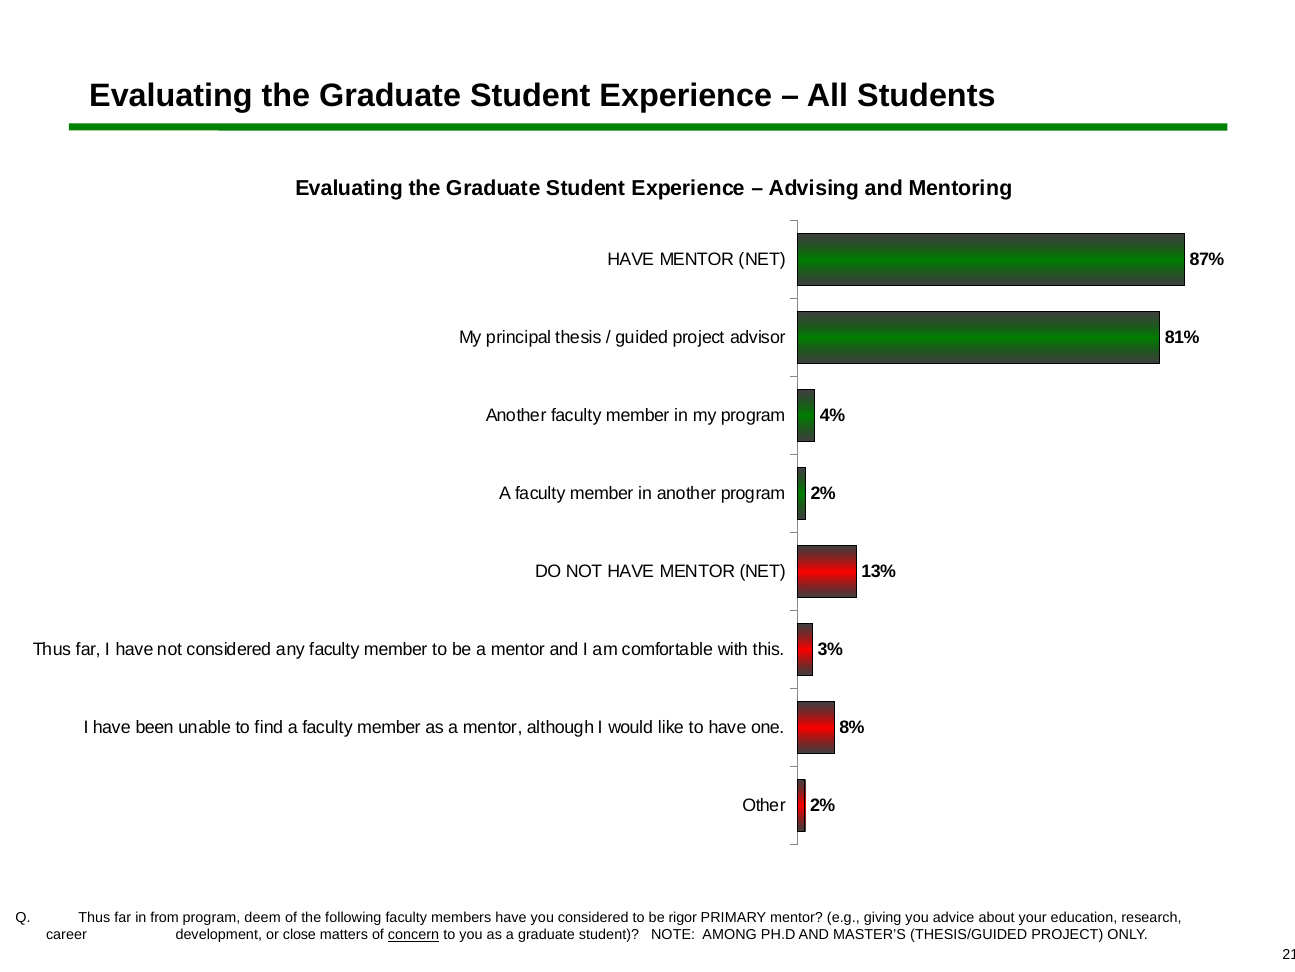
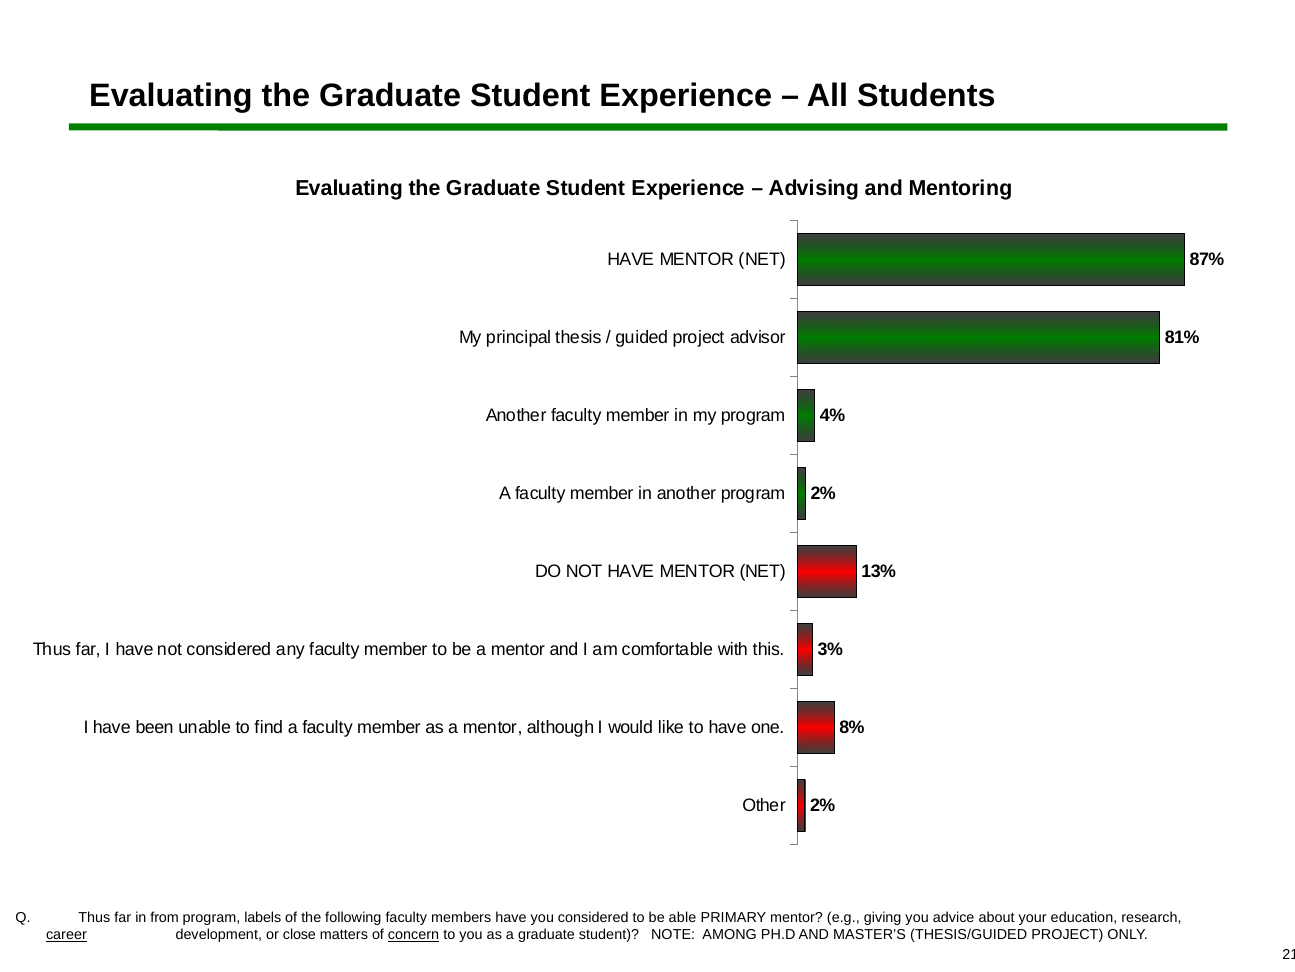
deem: deem -> labels
rigor: rigor -> able
career underline: none -> present
